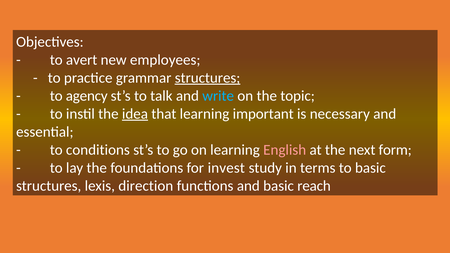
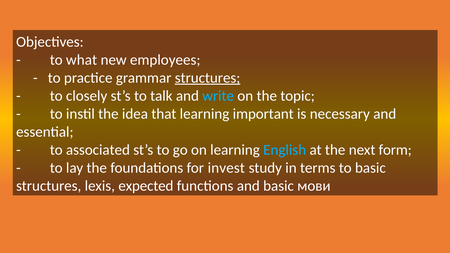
avert: avert -> what
agency: agency -> closely
idea underline: present -> none
conditions: conditions -> associated
English colour: pink -> light blue
direction: direction -> expected
reach: reach -> мови
